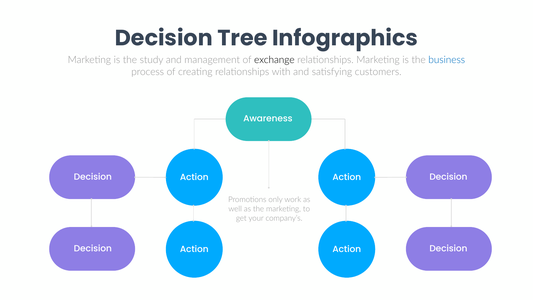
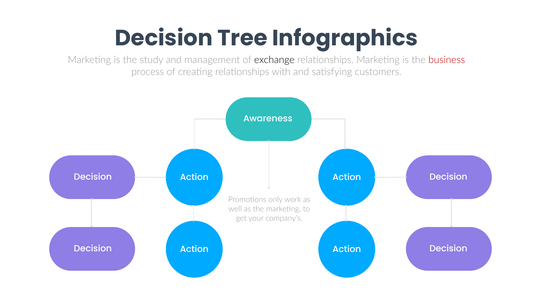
business colour: blue -> red
